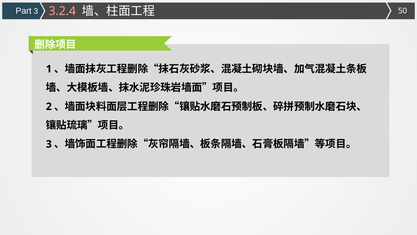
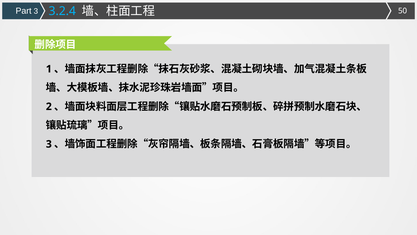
3.2.4 colour: pink -> light blue
